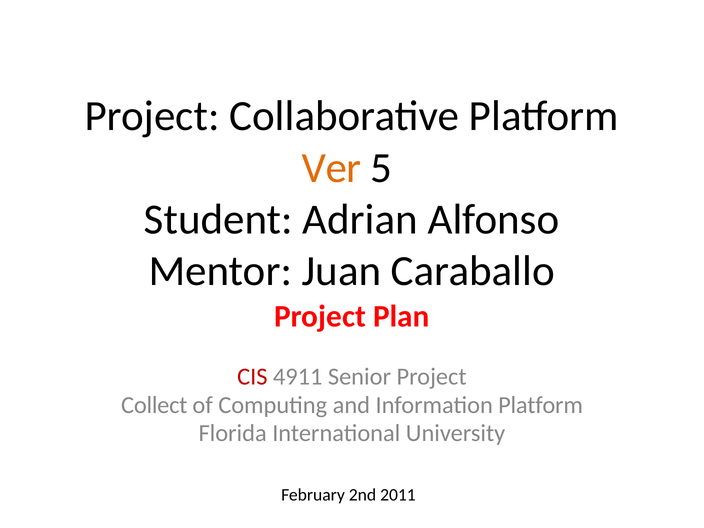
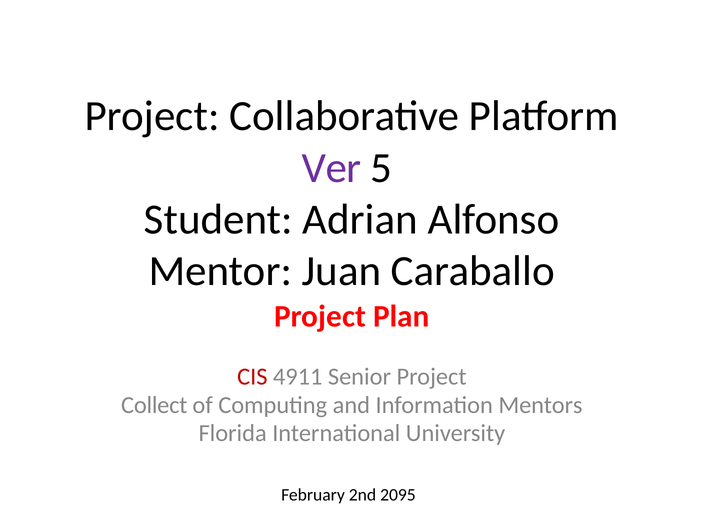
Ver colour: orange -> purple
Information Platform: Platform -> Mentors
2011: 2011 -> 2095
